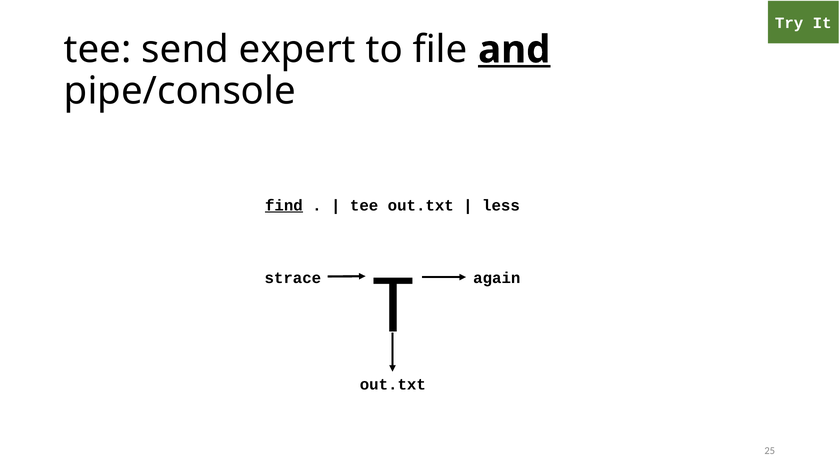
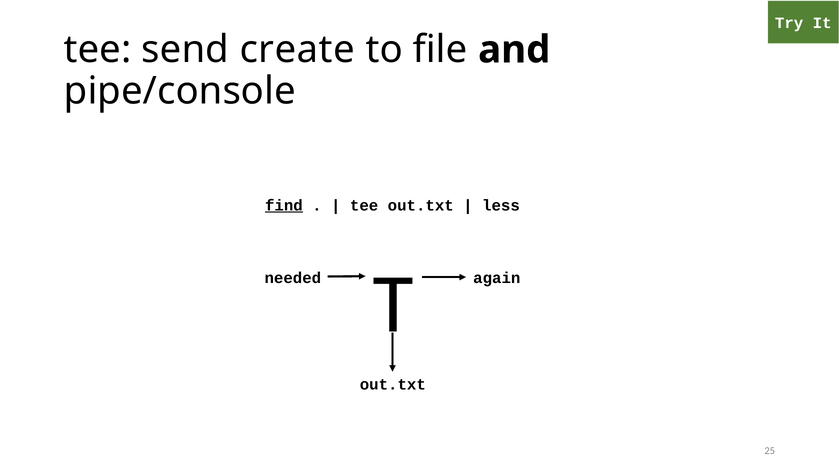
expert: expert -> create
and underline: present -> none
strace: strace -> needed
